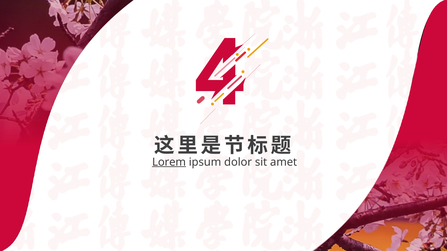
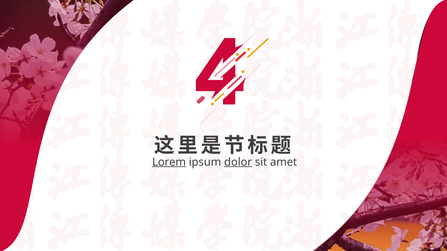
dolor underline: none -> present
